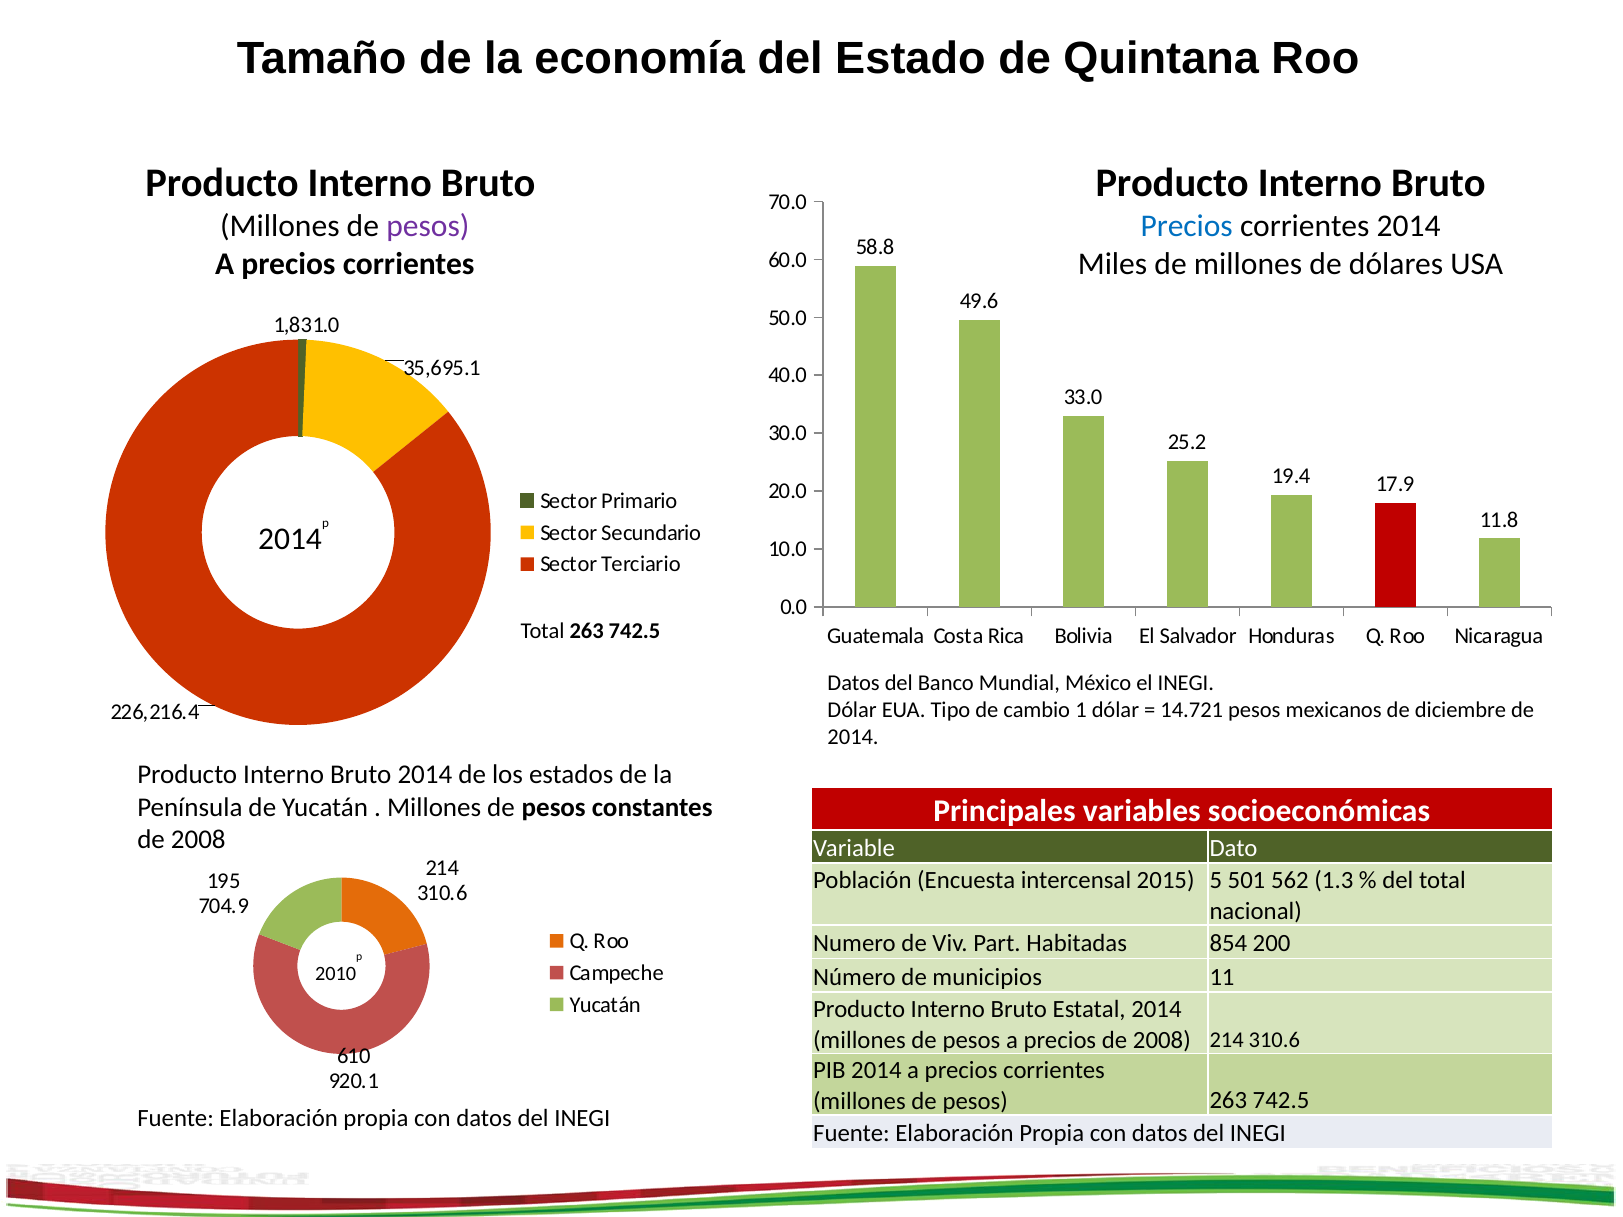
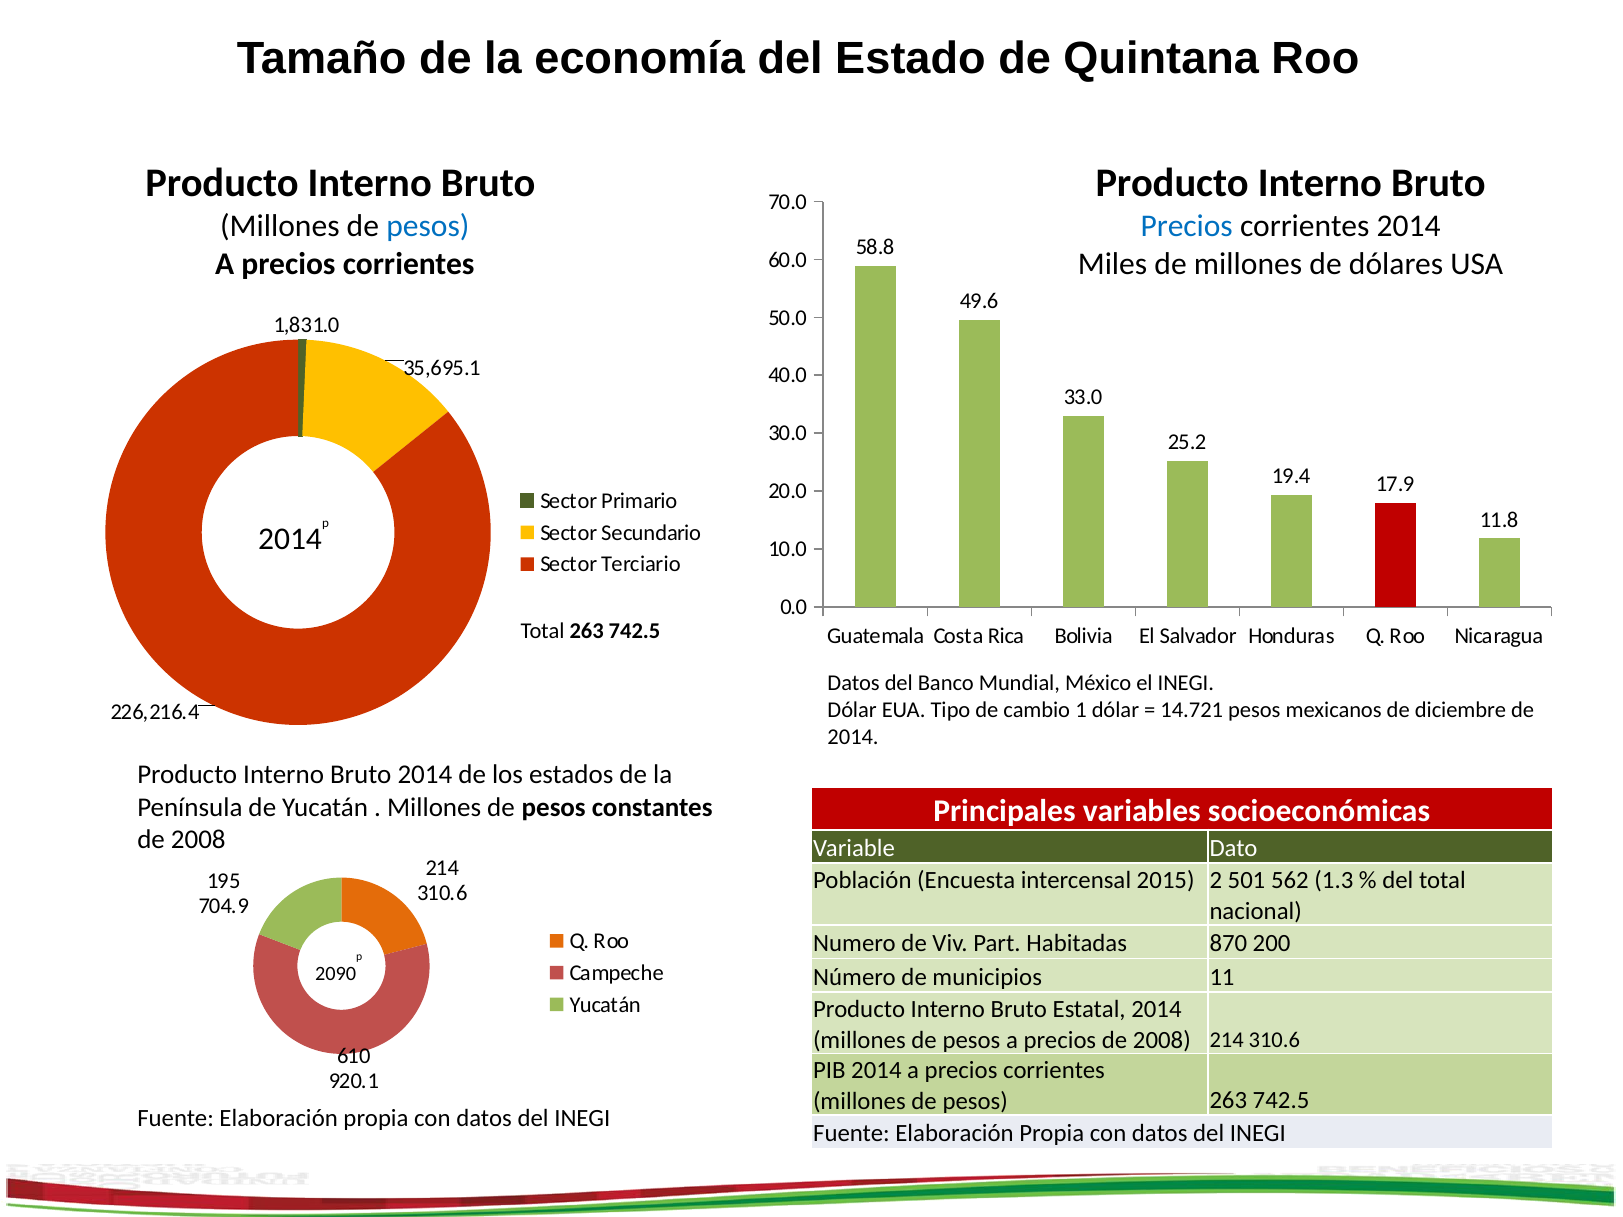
pesos at (428, 226) colour: purple -> blue
5: 5 -> 2
854: 854 -> 870
2010: 2010 -> 2090
